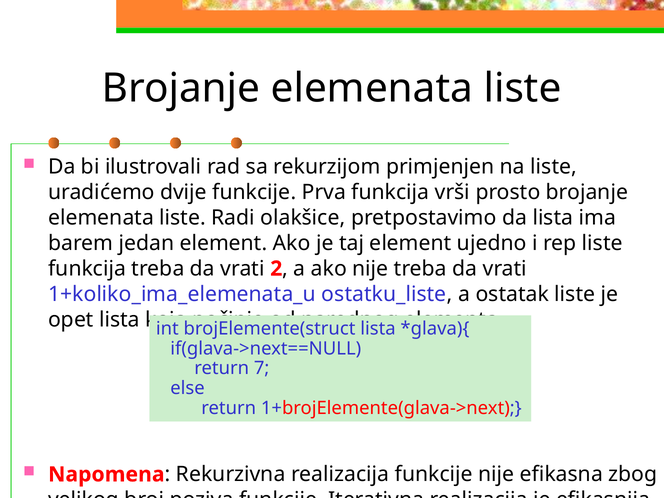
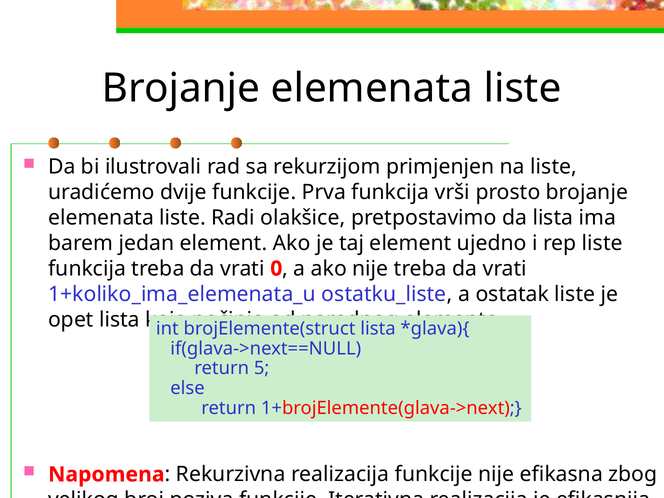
2: 2 -> 0
7: 7 -> 5
